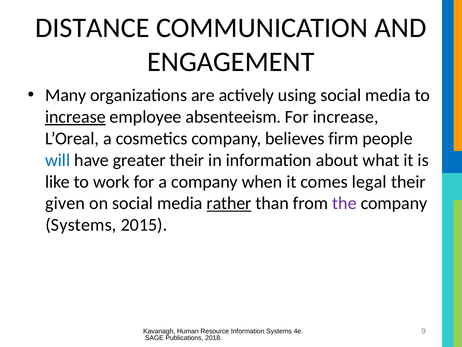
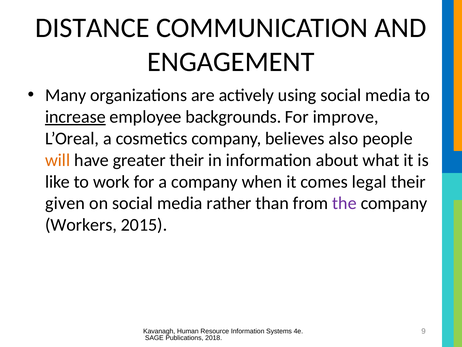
absenteeism: absenteeism -> backgrounds
For increase: increase -> improve
firm: firm -> also
will colour: blue -> orange
rather underline: present -> none
Systems at (81, 225): Systems -> Workers
